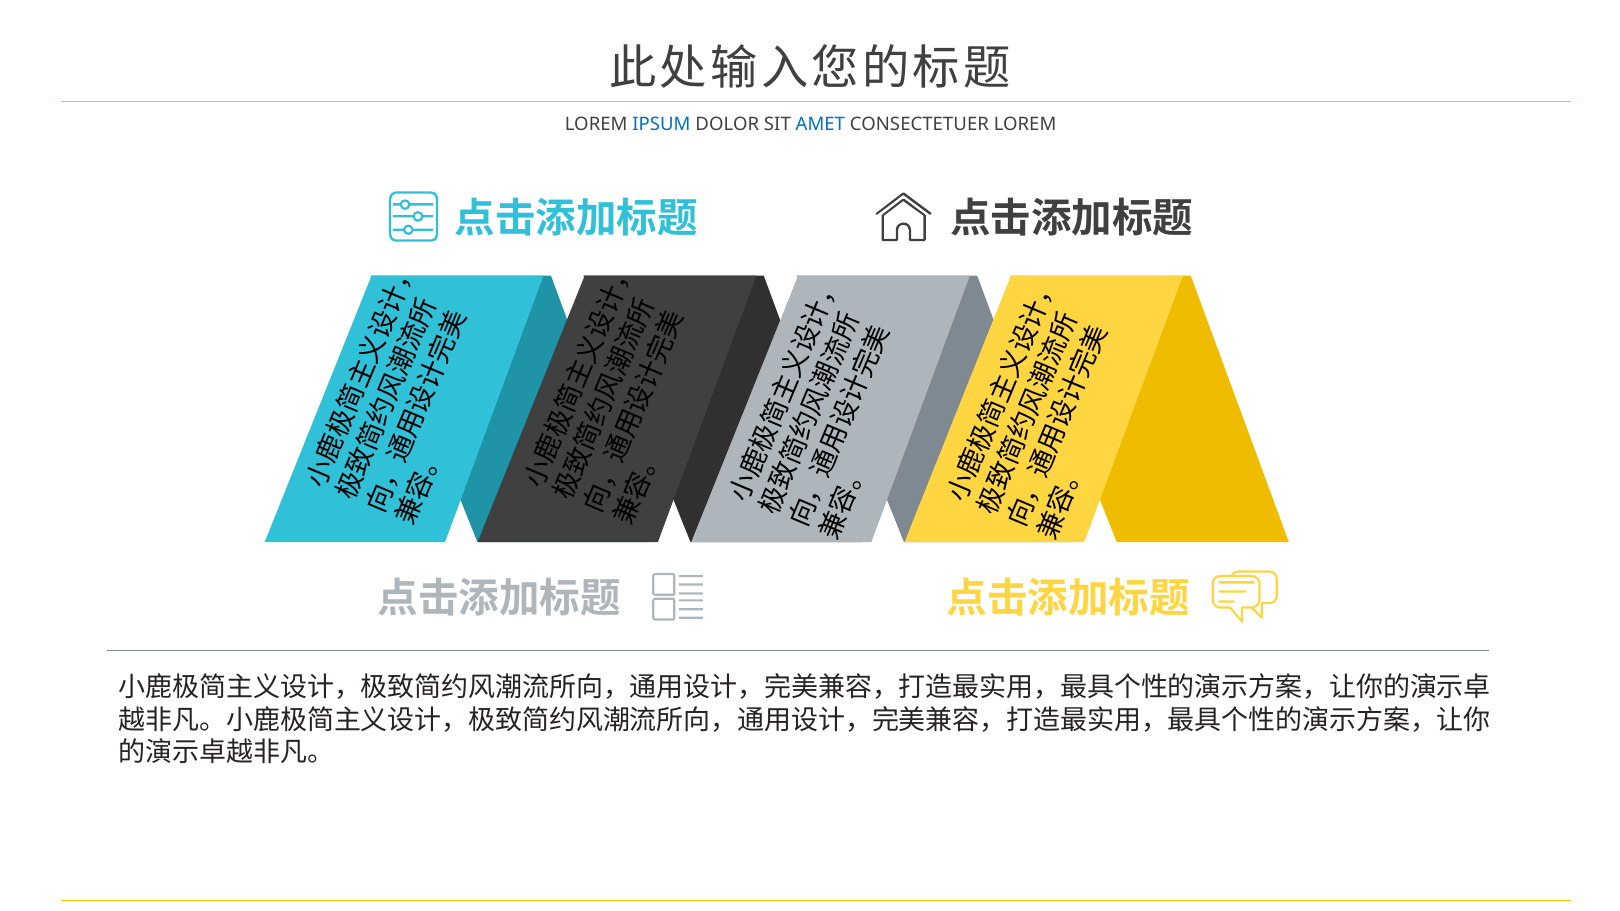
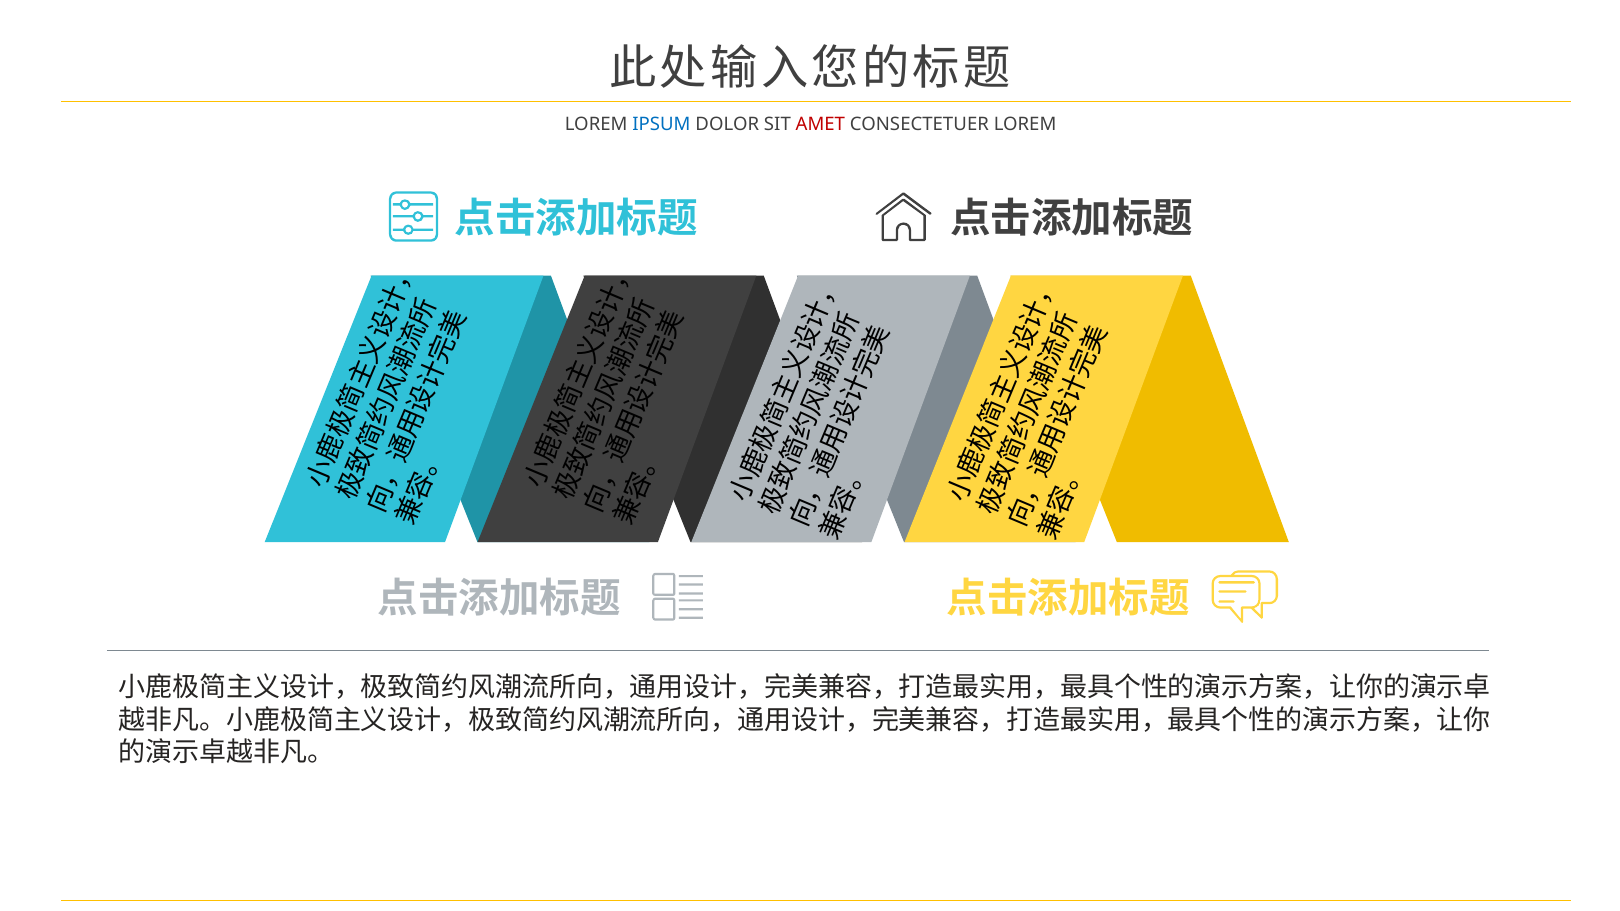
AMET colour: blue -> red
